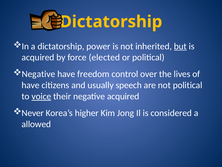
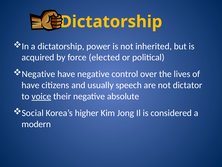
but underline: present -> none
have freedom: freedom -> negative
not political: political -> dictator
negative acquired: acquired -> absolute
Never: Never -> Social
allowed: allowed -> modern
